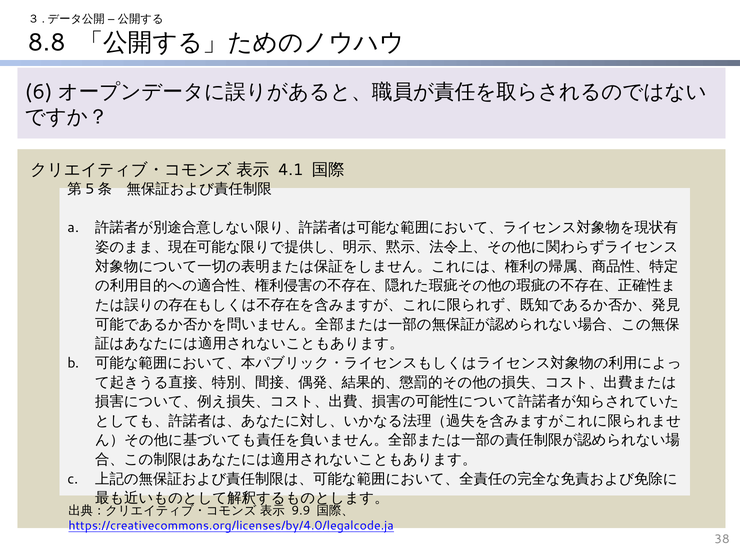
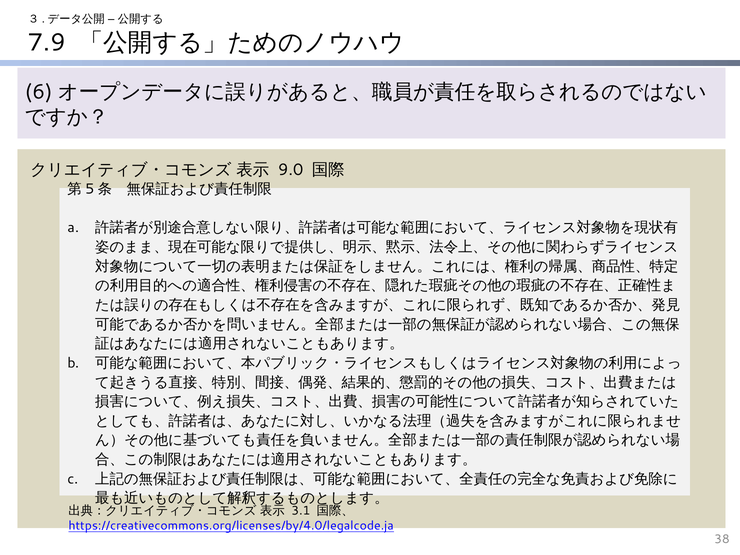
8.8: 8.8 -> 7.9
4.1: 4.1 -> 9.0
9.9: 9.9 -> 3.1
